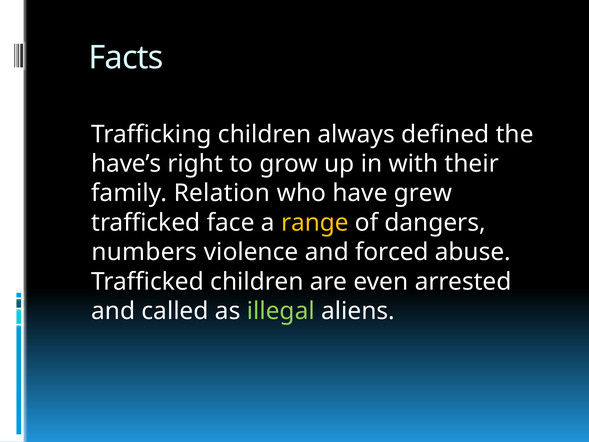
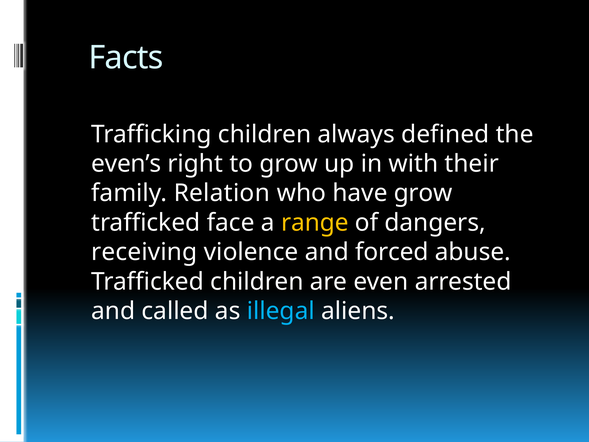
have’s: have’s -> even’s
have grew: grew -> grow
numbers: numbers -> receiving
illegal colour: light green -> light blue
